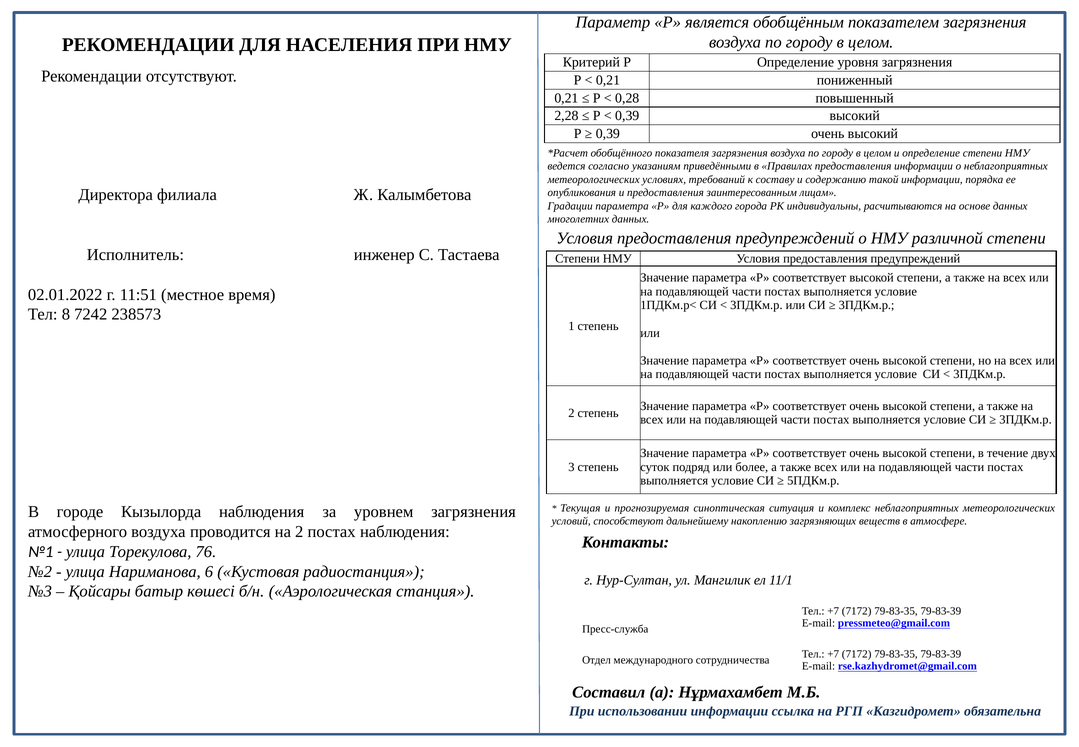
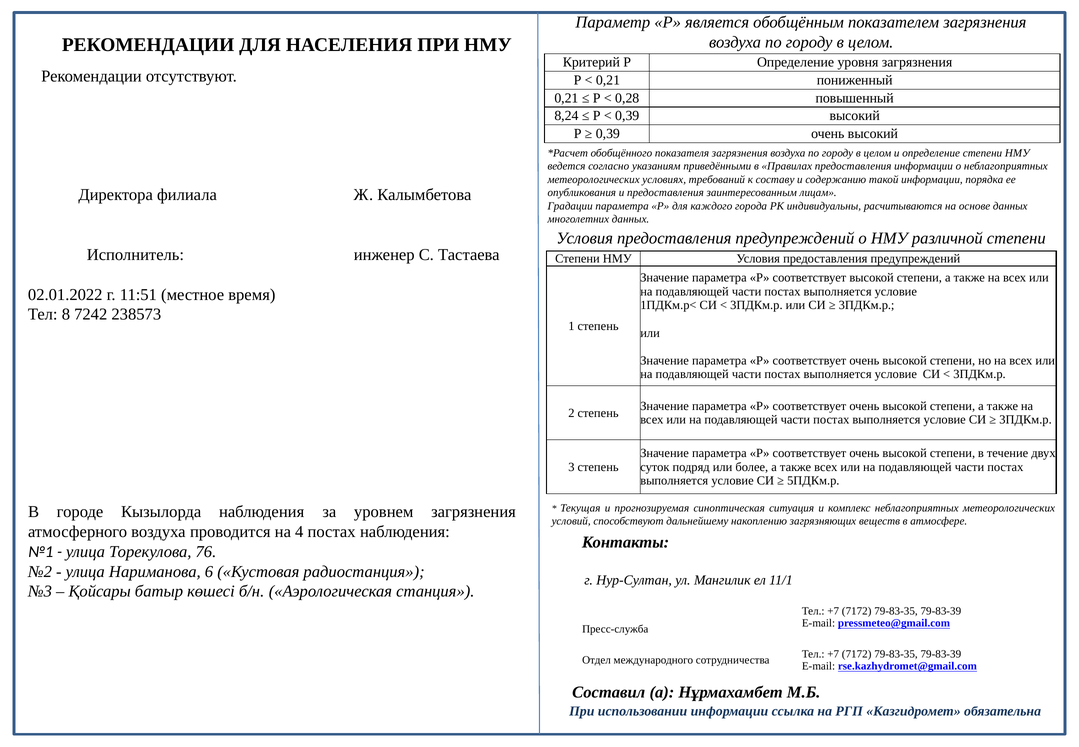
2,28: 2,28 -> 8,24
на 2: 2 -> 4
